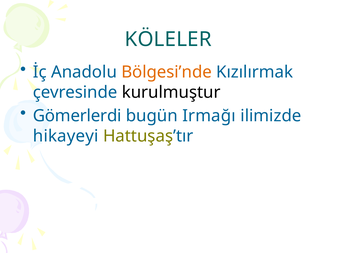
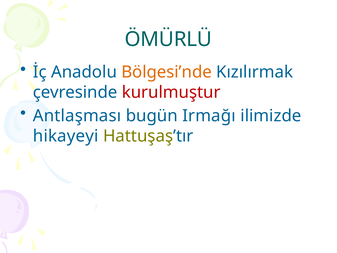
KÖLELER: KÖLELER -> ÖMÜRLÜ
kurulmuştur colour: black -> red
Gömerlerdi: Gömerlerdi -> Antlaşması
